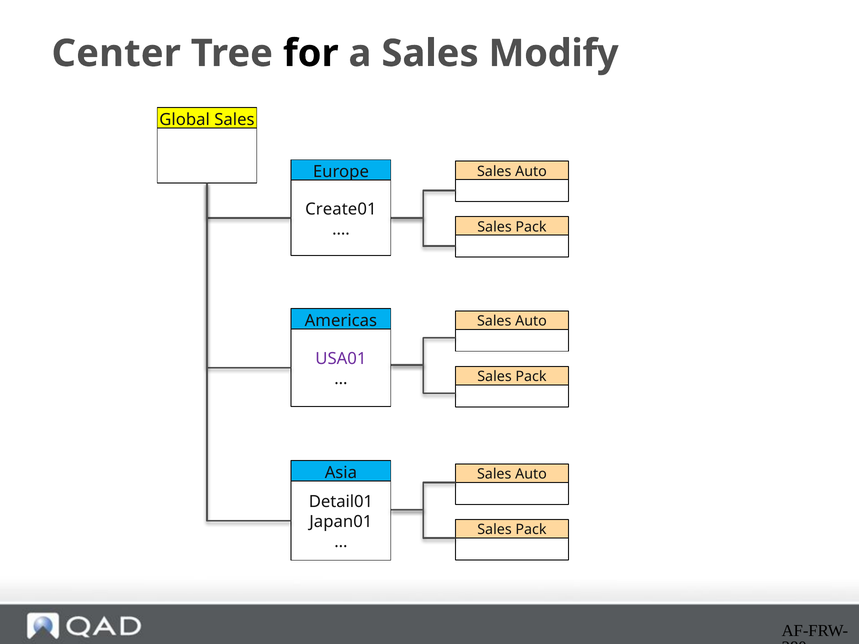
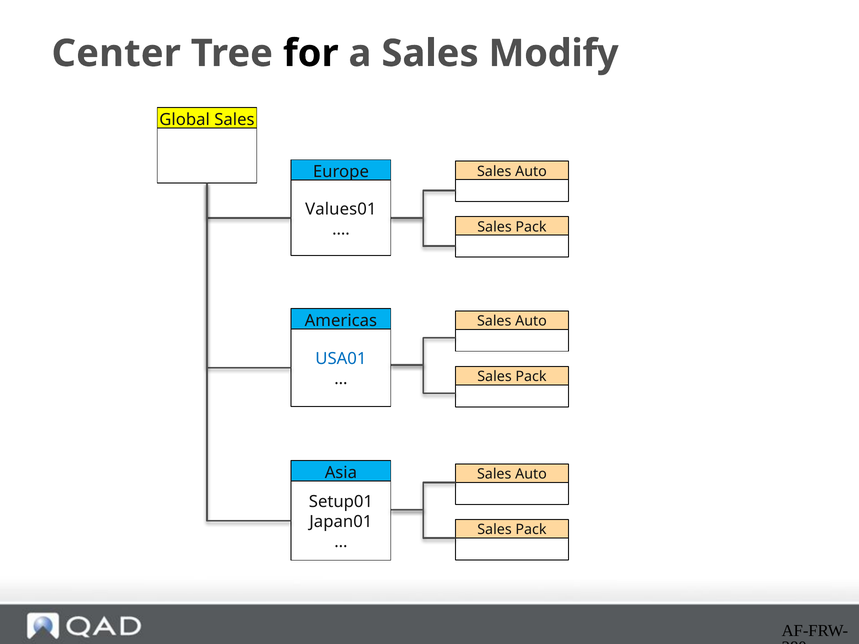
Create01: Create01 -> Values01
USA01 colour: purple -> blue
Detail01: Detail01 -> Setup01
